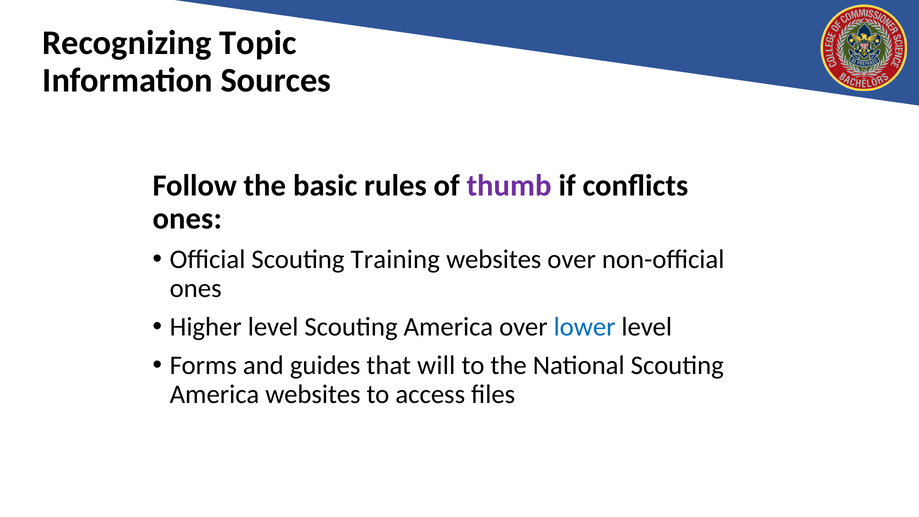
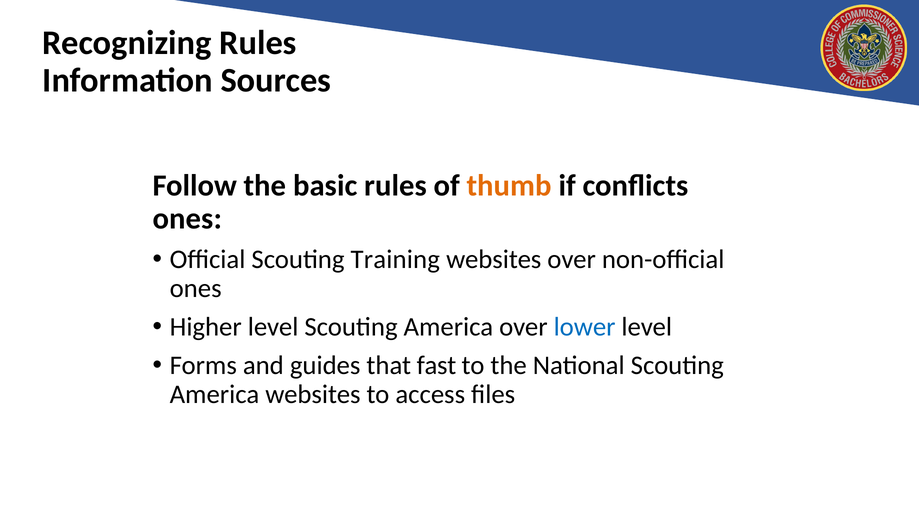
Recognizing Topic: Topic -> Rules
thumb colour: purple -> orange
will: will -> fast
